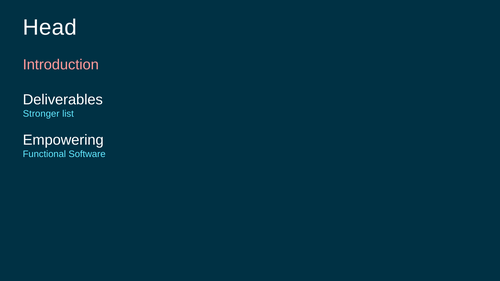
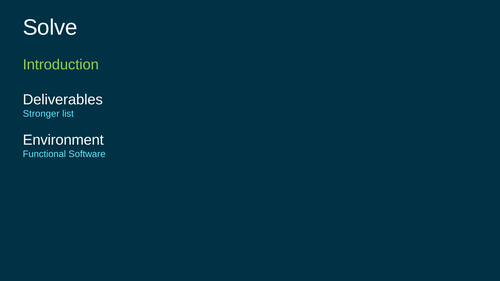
Head: Head -> Solve
Introduction colour: pink -> light green
Empowering: Empowering -> Environment
